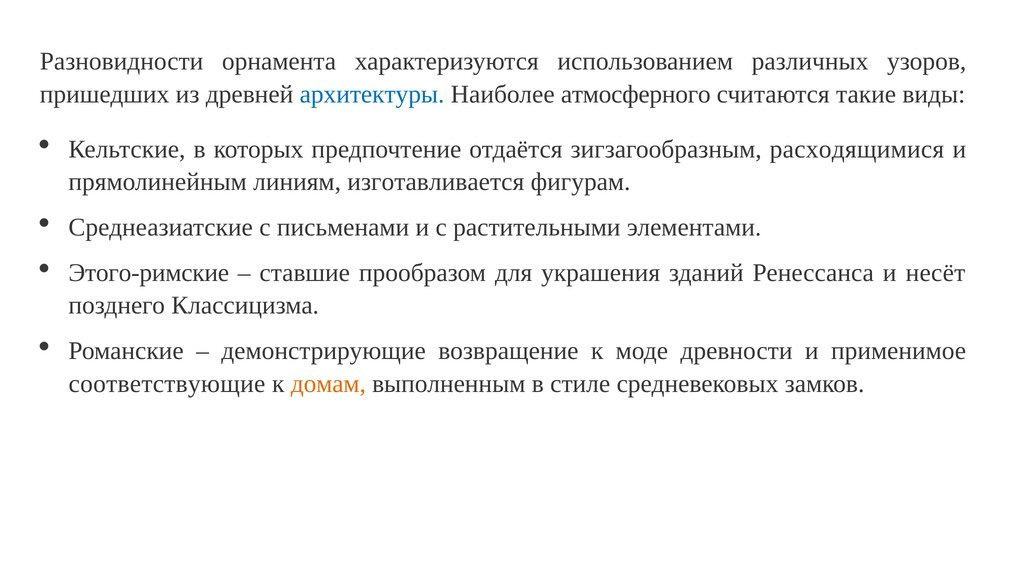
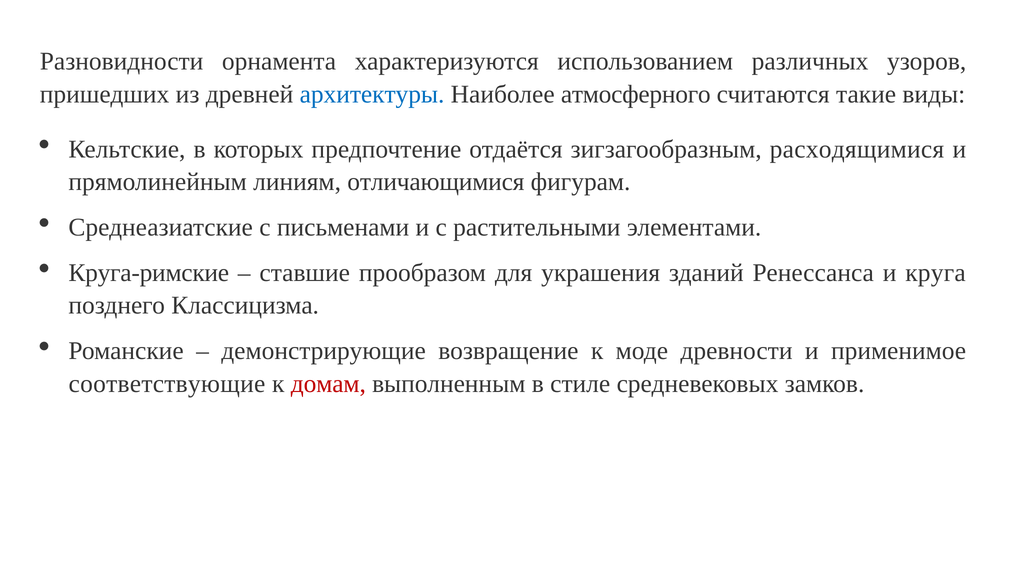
изготавливается: изготавливается -> отличающимися
Этого-римские: Этого-римские -> Круга-римские
несёт: несёт -> круга
домам colour: orange -> red
